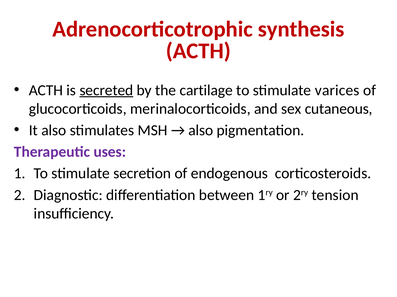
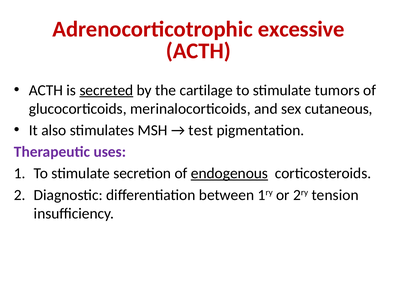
synthesis: synthesis -> excessive
varices: varices -> tumors
also at (201, 131): also -> test
endogenous underline: none -> present
